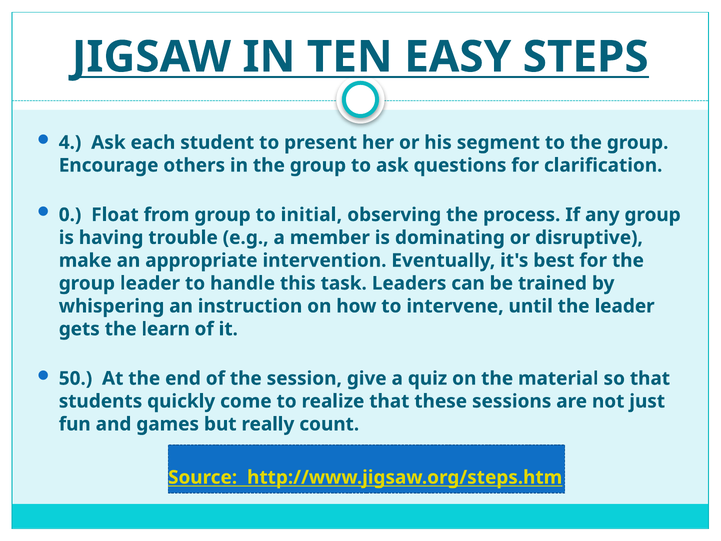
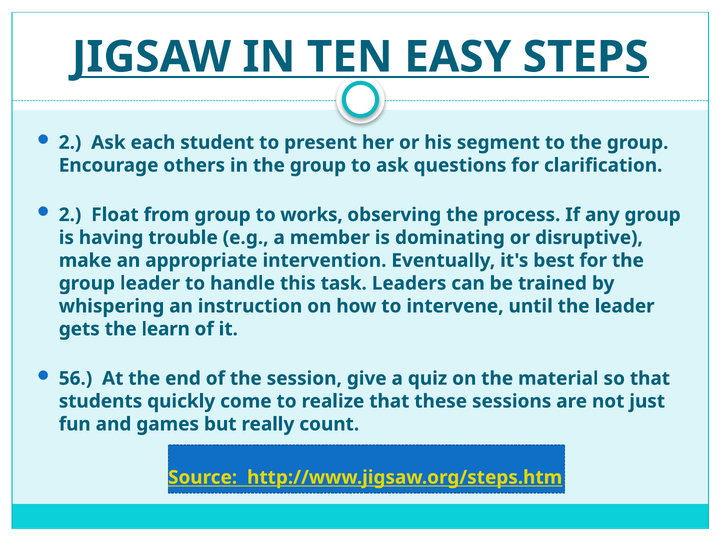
4 at (70, 142): 4 -> 2
0 at (70, 215): 0 -> 2
initial: initial -> works
50: 50 -> 56
